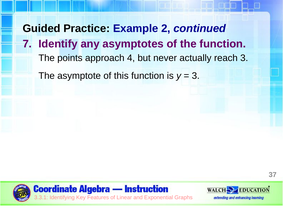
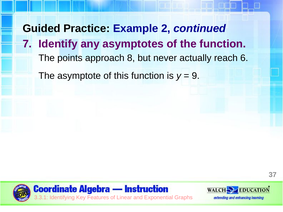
4: 4 -> 8
reach 3: 3 -> 6
3 at (196, 76): 3 -> 9
